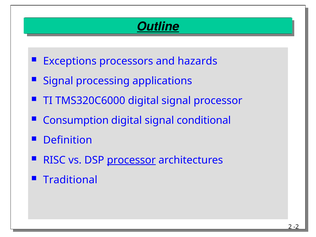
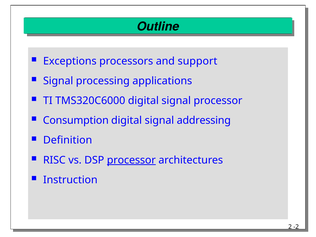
Outline underline: present -> none
hazards: hazards -> support
conditional: conditional -> addressing
Traditional: Traditional -> Instruction
